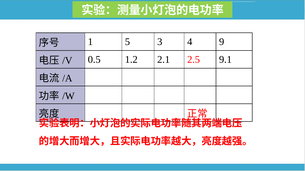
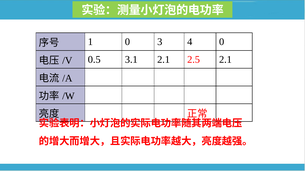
1 5: 5 -> 0
4 9: 9 -> 0
1.2: 1.2 -> 3.1
2.5 9.1: 9.1 -> 2.1
